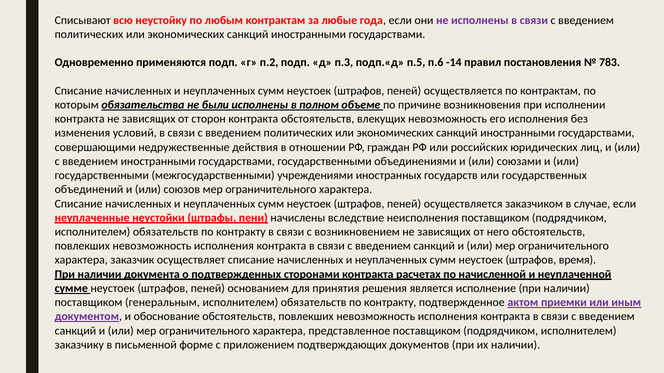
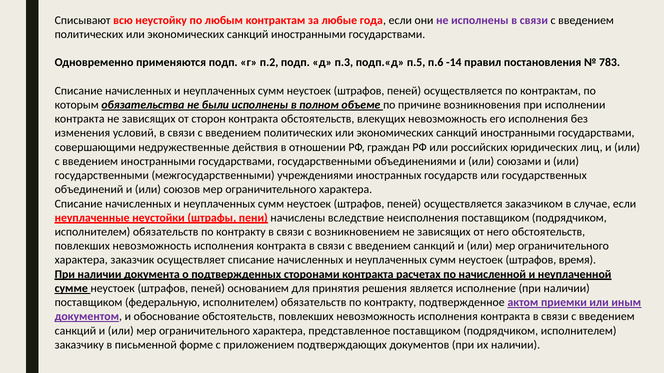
генеральным: генеральным -> федеральную
